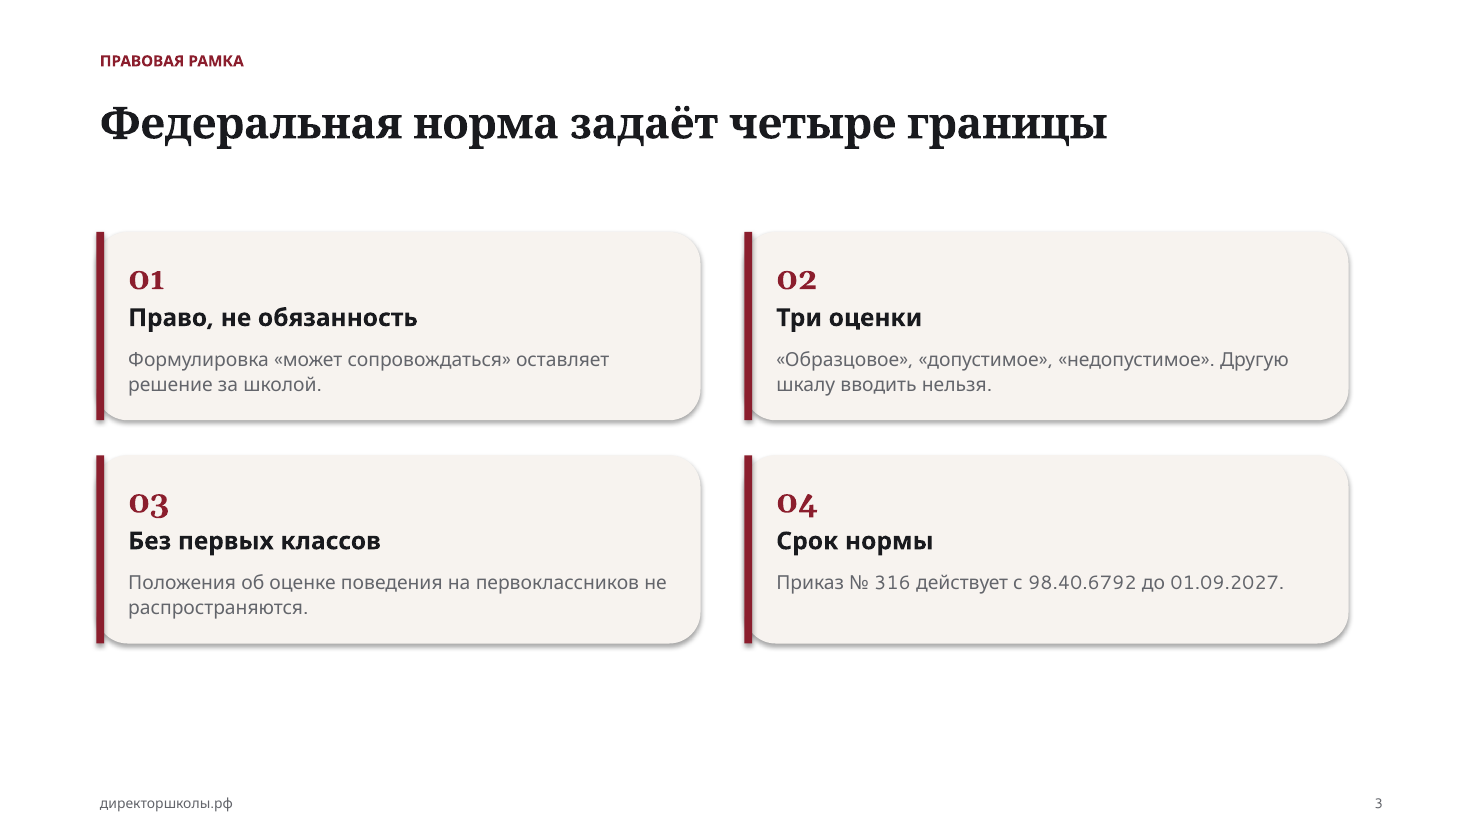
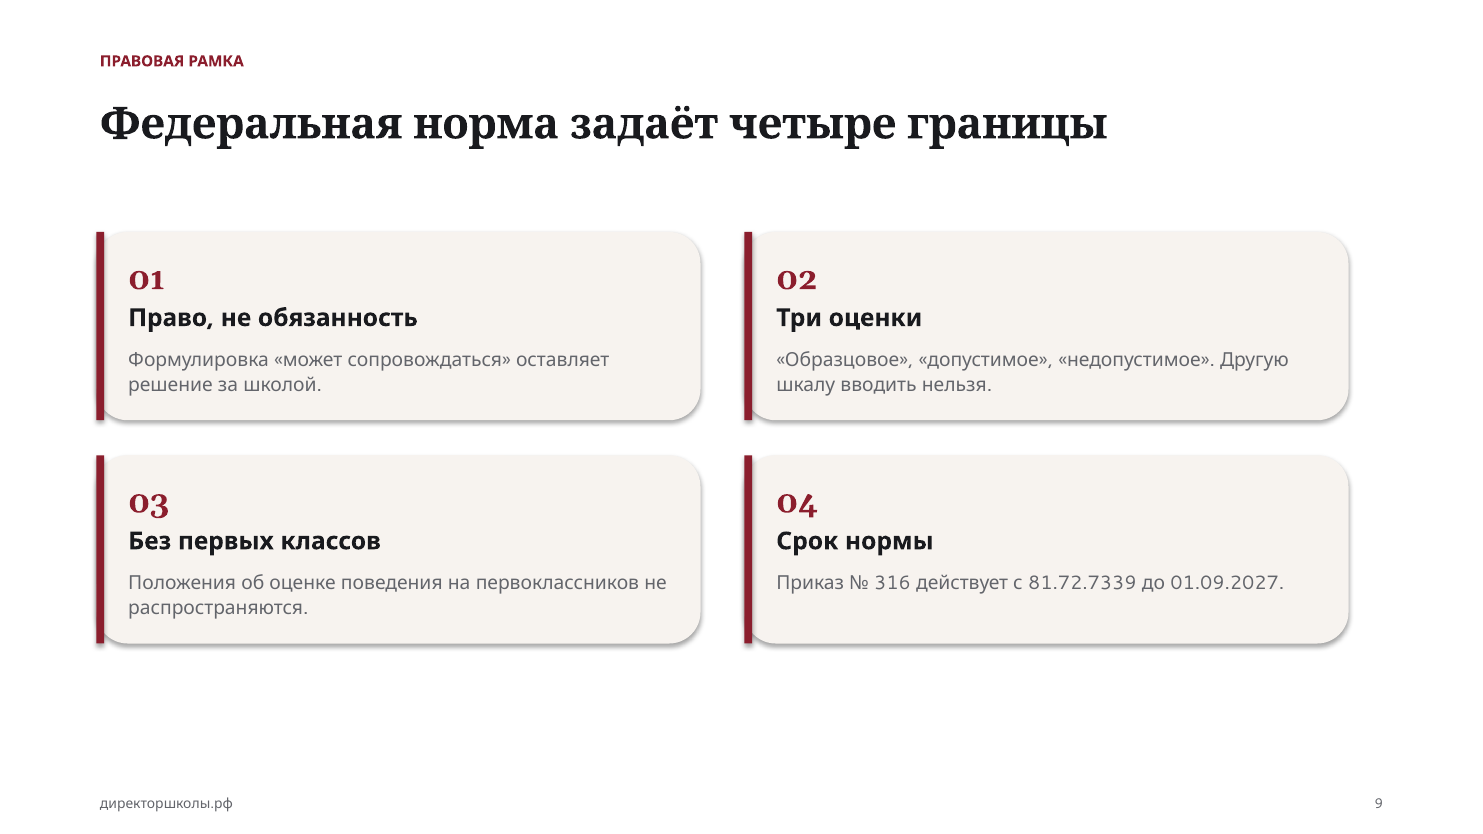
98.40.6792: 98.40.6792 -> 81.72.7339
3: 3 -> 9
